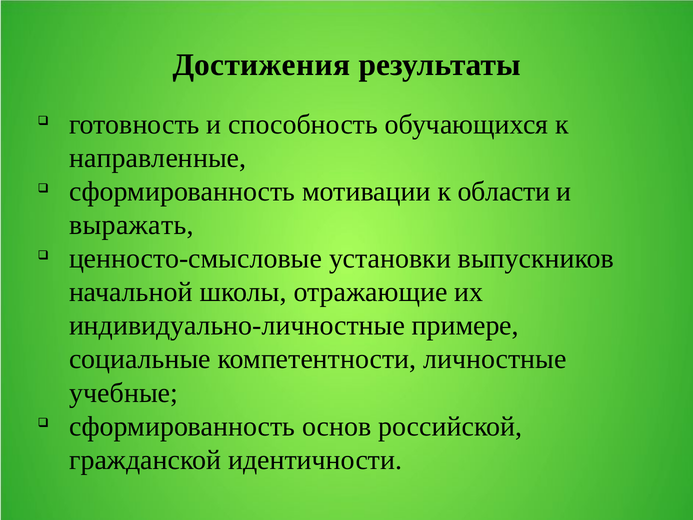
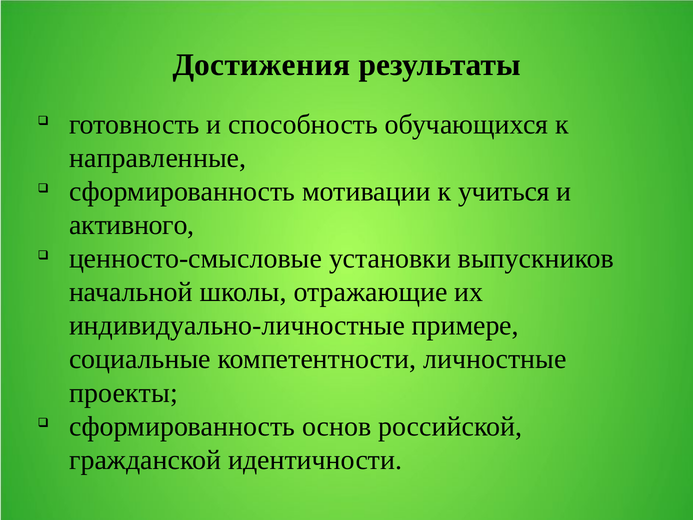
области: области -> учиться
выражать: выражать -> активного
учебные: учебные -> проекты
